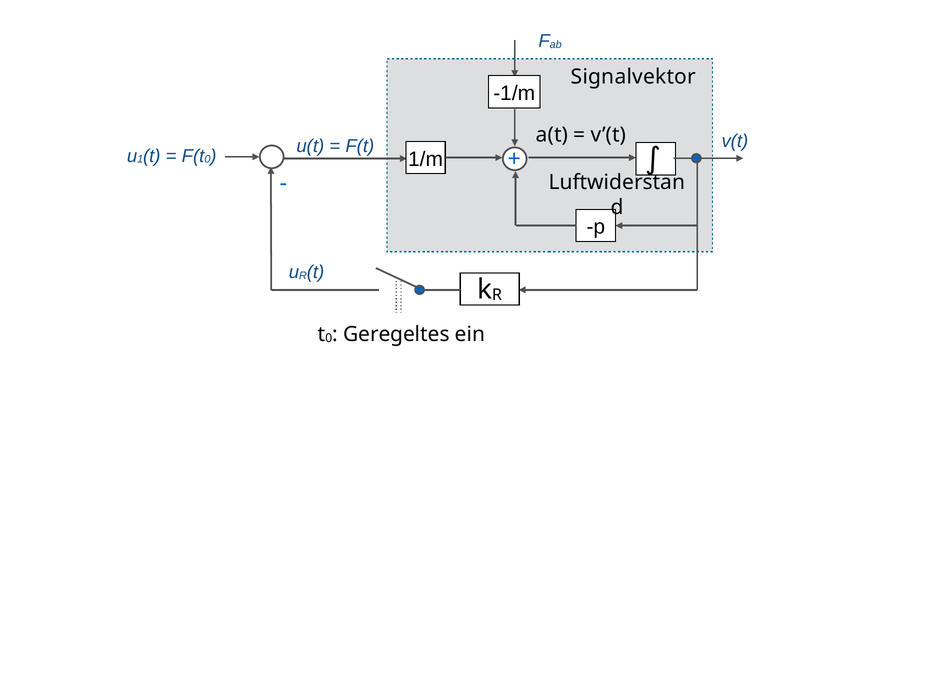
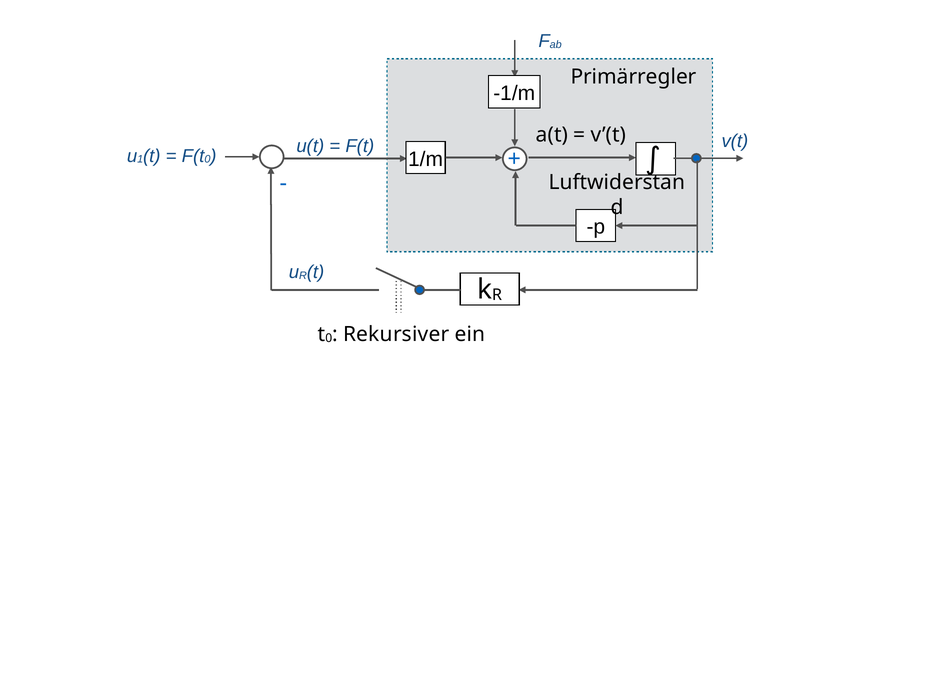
Signalvektor: Signalvektor -> Primärregler
Geregeltes: Geregeltes -> Rekursiver
